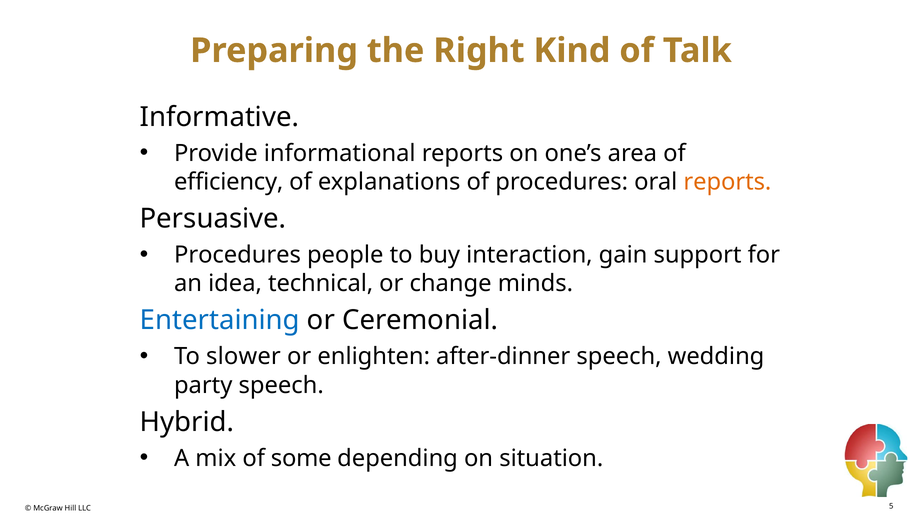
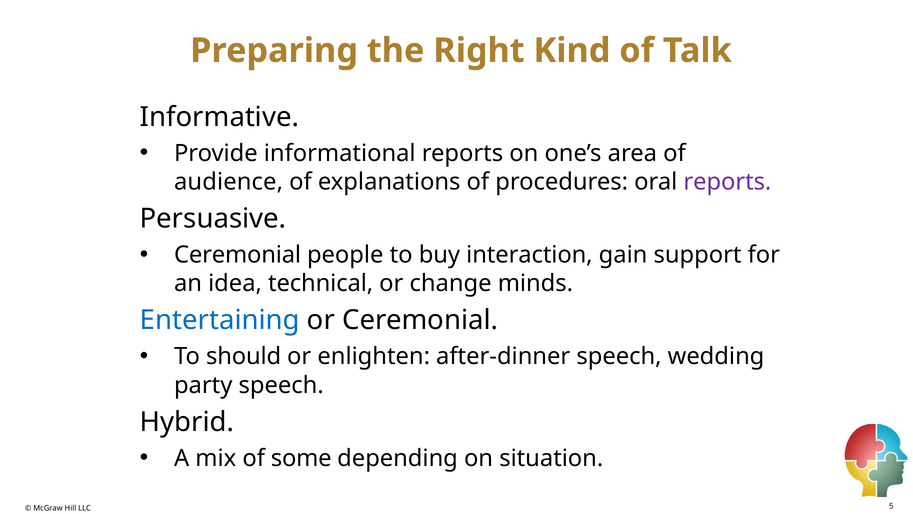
efficiency: efficiency -> audience
reports at (727, 182) colour: orange -> purple
Procedures at (238, 255): Procedures -> Ceremonial
slower: slower -> should
